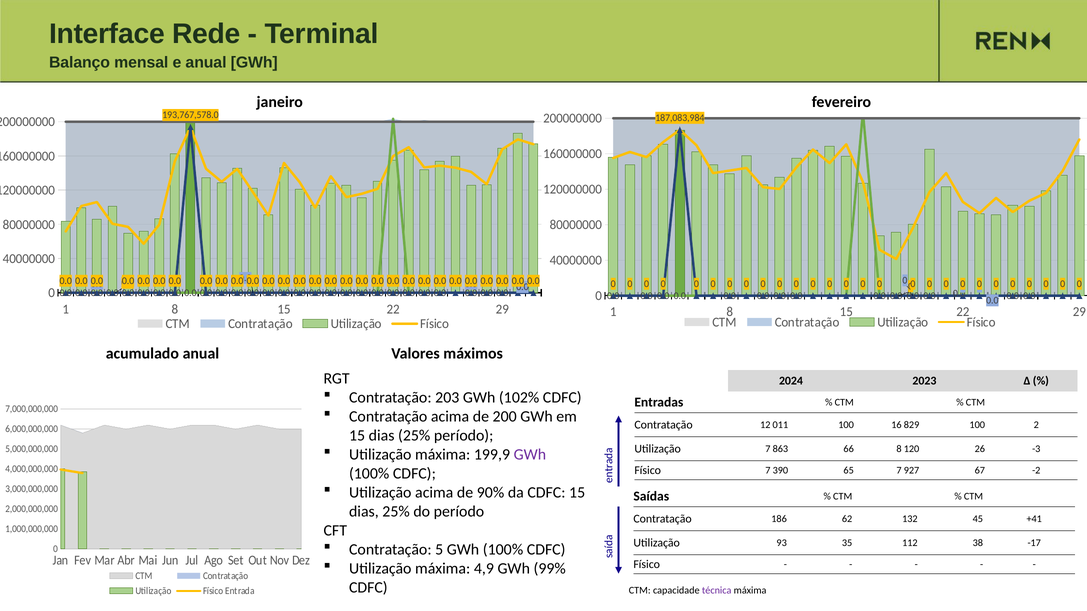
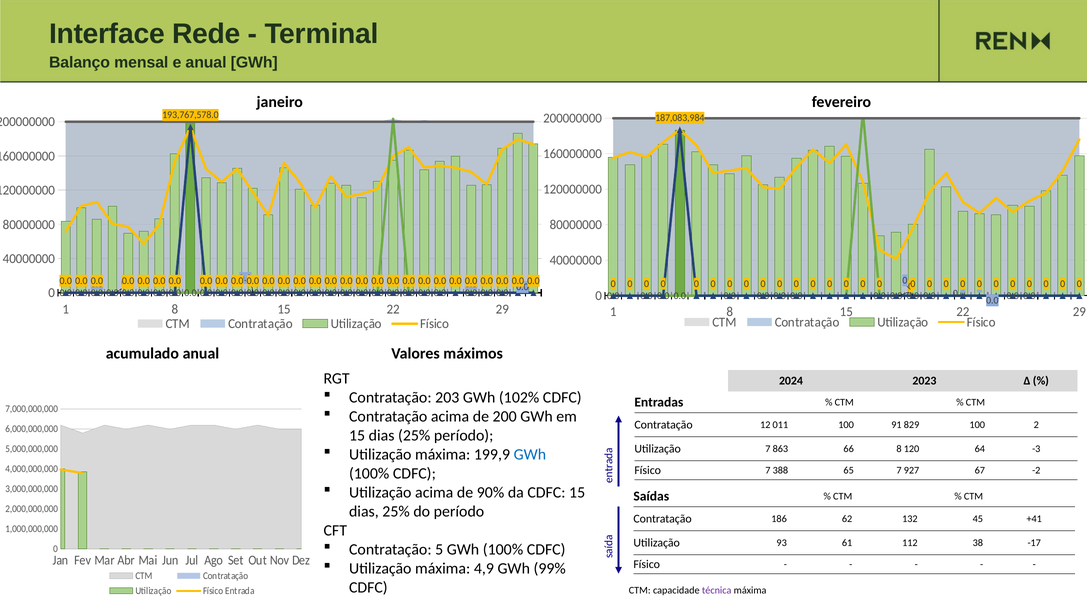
16: 16 -> 91
26: 26 -> 64
GWh at (530, 455) colour: purple -> blue
390: 390 -> 388
35: 35 -> 61
